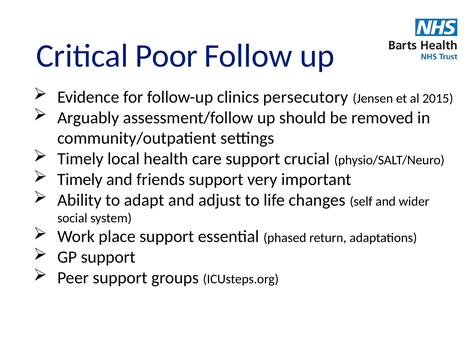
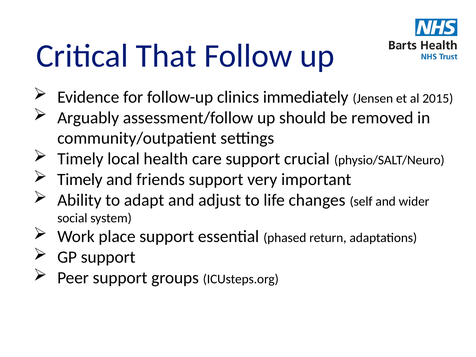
Poor: Poor -> That
persecutory: persecutory -> immediately
